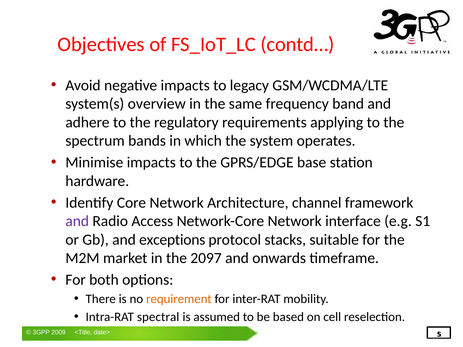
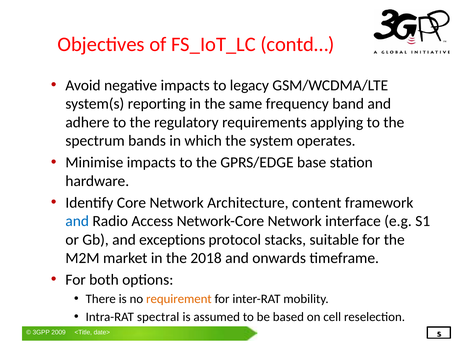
overview: overview -> reporting
channel: channel -> content
and at (77, 221) colour: purple -> blue
2097: 2097 -> 2018
